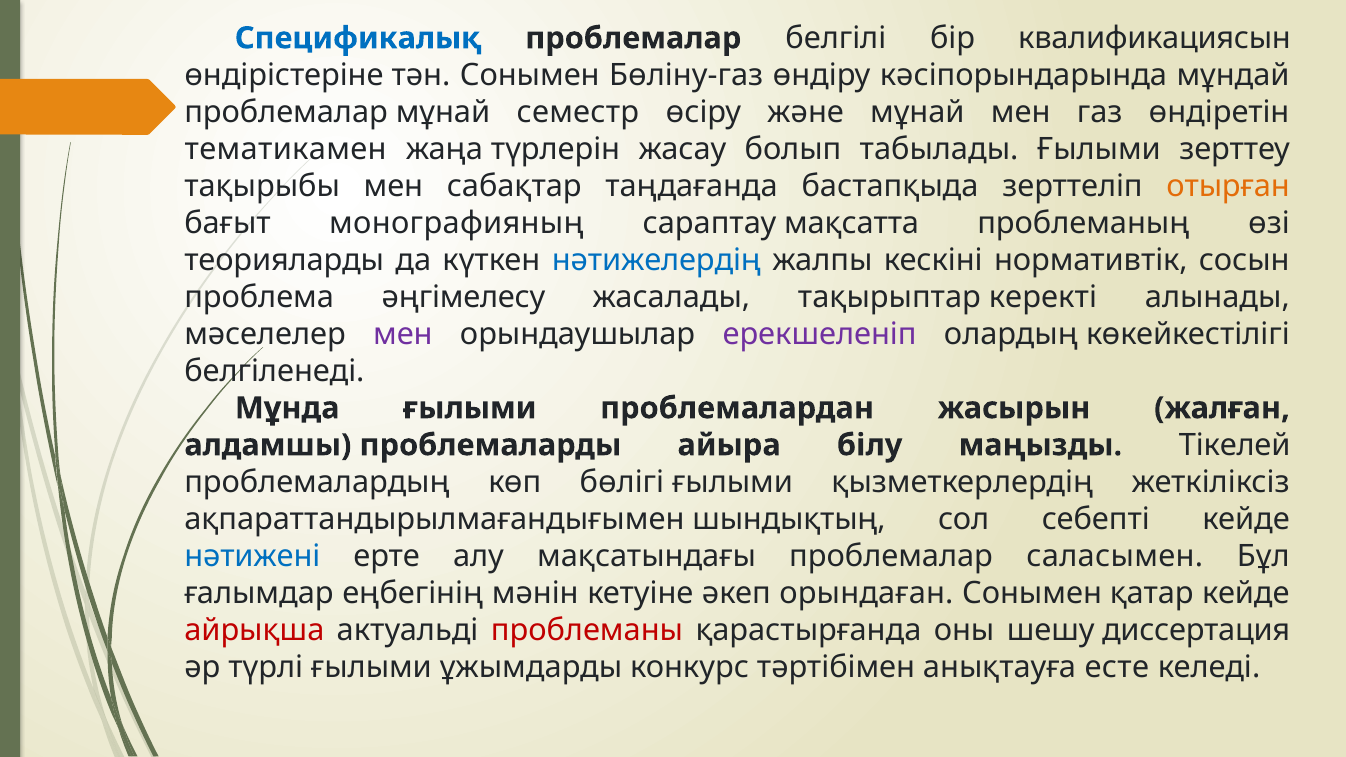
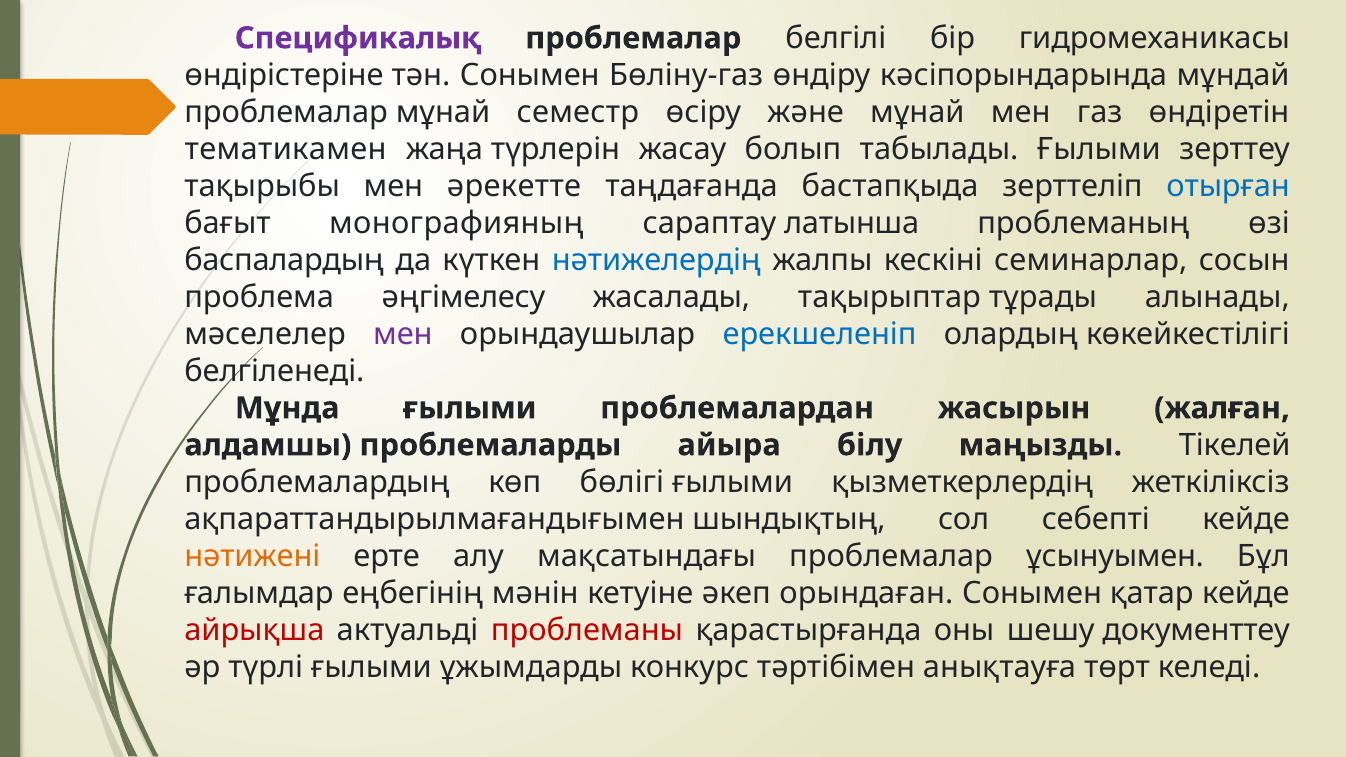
Спецификалық colour: blue -> purple
квалификациясын: квалификациясын -> гидромеханикасы
сабақтар: сабақтар -> әрекетте
отырған colour: orange -> blue
мақсатта: мақсатта -> латынша
теорияларды: теорияларды -> баспалардың
нормативтік: нормативтік -> семинарлар
керекті: керекті -> тұрады
ерекшеленіп colour: purple -> blue
нәтижені colour: blue -> orange
саласымен: саласымен -> ұсынуымен
диссертация: диссертация -> документтеу
есте: есте -> төрт
